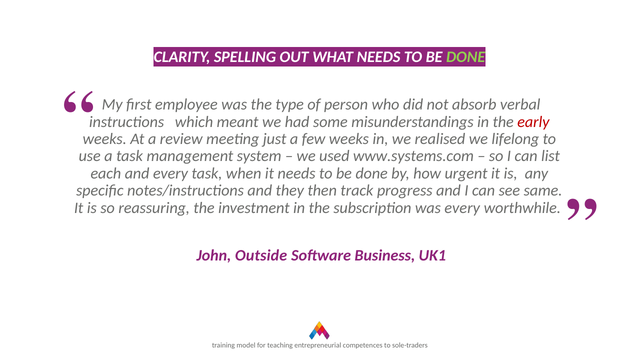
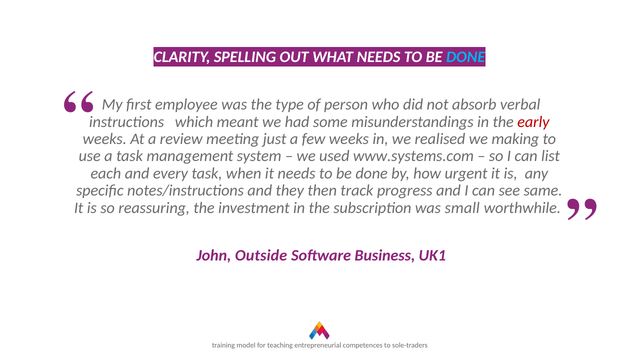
DONE at (466, 57) colour: light green -> light blue
lifelong: lifelong -> making
was every: every -> small
